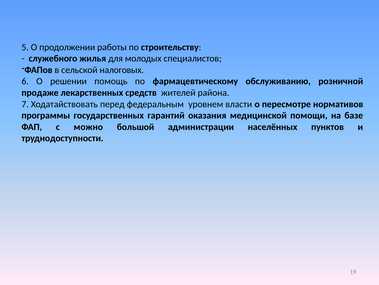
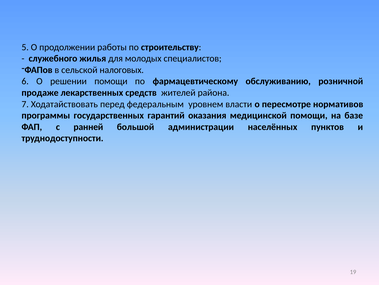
решении помощь: помощь -> помощи
можно: можно -> ранней
